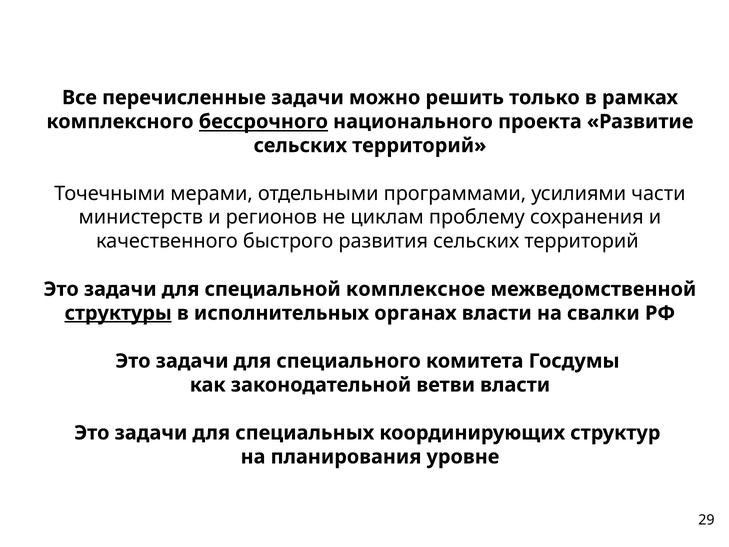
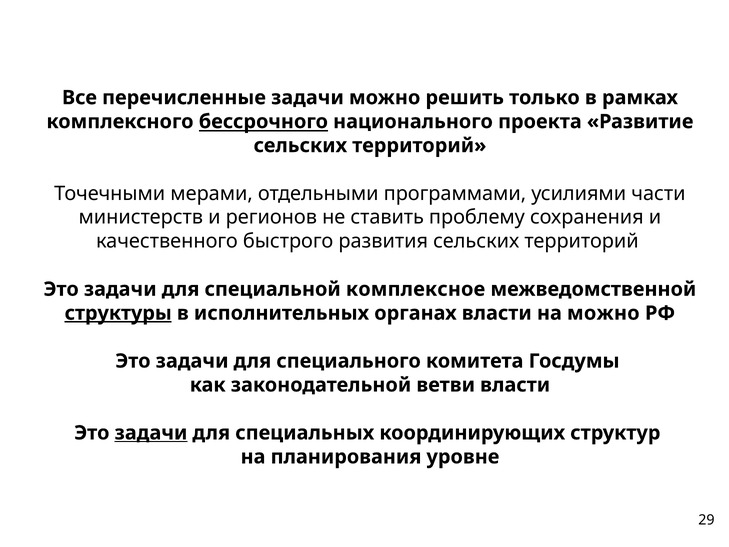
циклам: циклам -> ставить
на свалки: свалки -> можно
задачи at (151, 433) underline: none -> present
